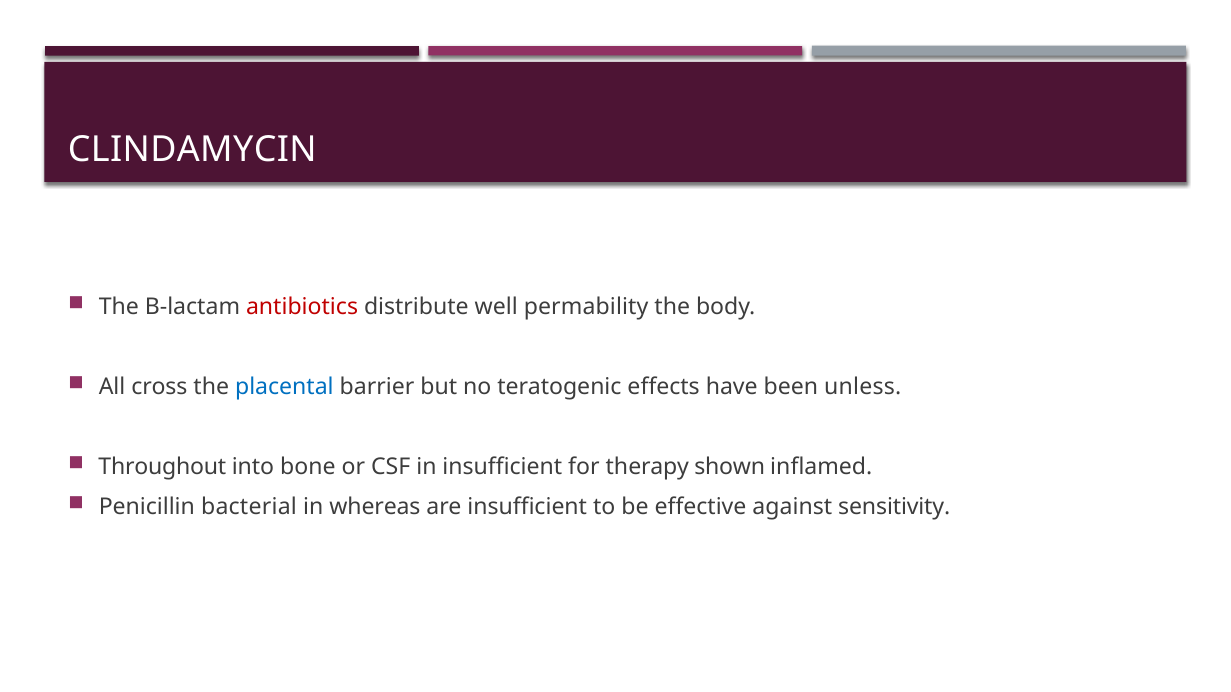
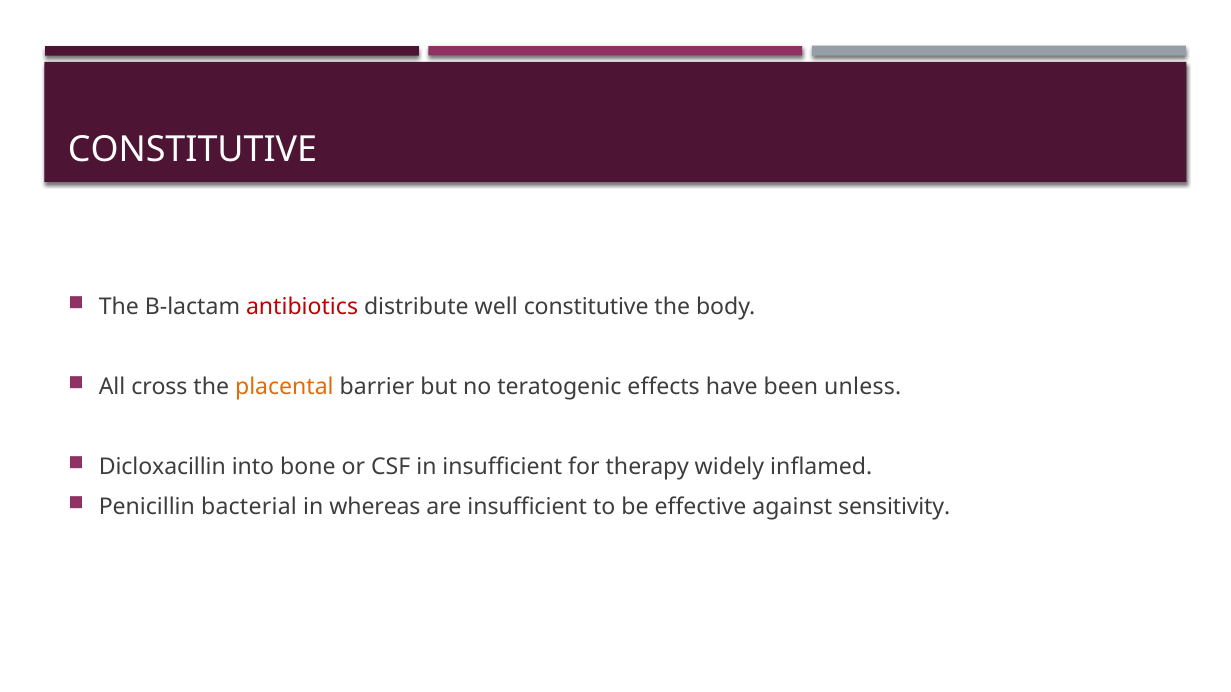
CLINDAMYCIN at (192, 150): CLINDAMYCIN -> CONSTITUTIVE
well permability: permability -> constitutive
placental colour: blue -> orange
Throughout: Throughout -> Dicloxacillin
shown: shown -> widely
